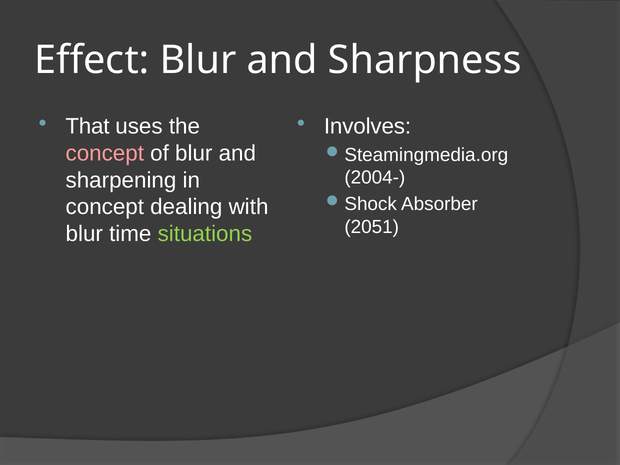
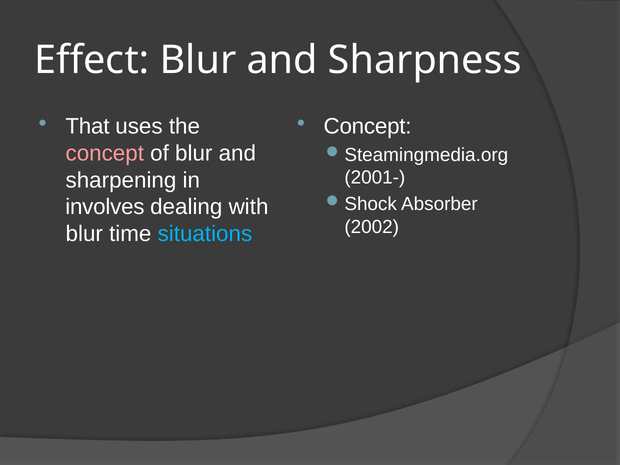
Involves at (368, 127): Involves -> Concept
2004-: 2004- -> 2001-
concept at (105, 207): concept -> involves
2051: 2051 -> 2002
situations colour: light green -> light blue
